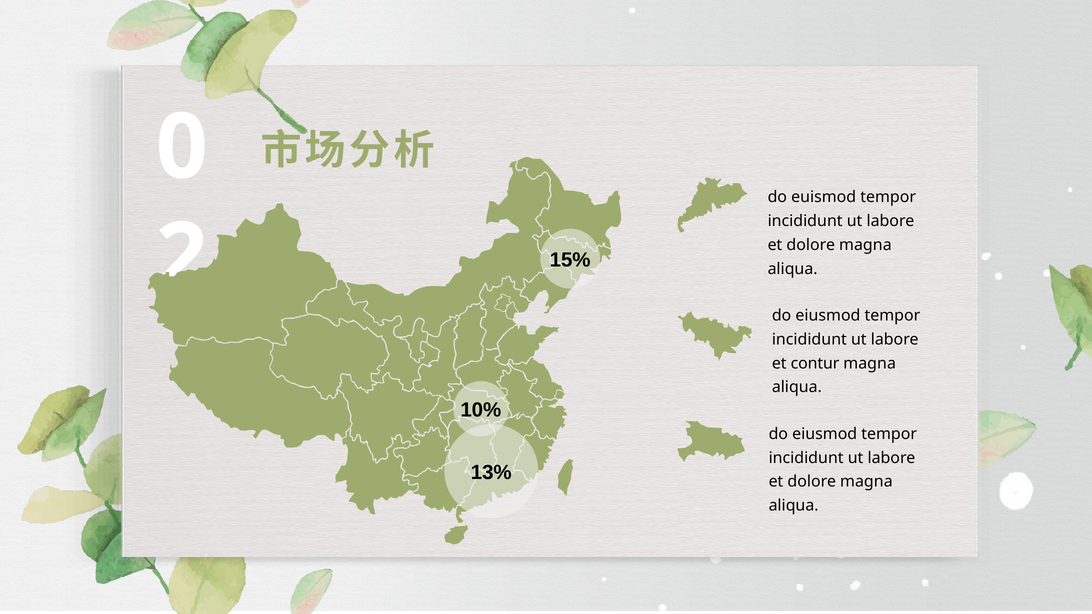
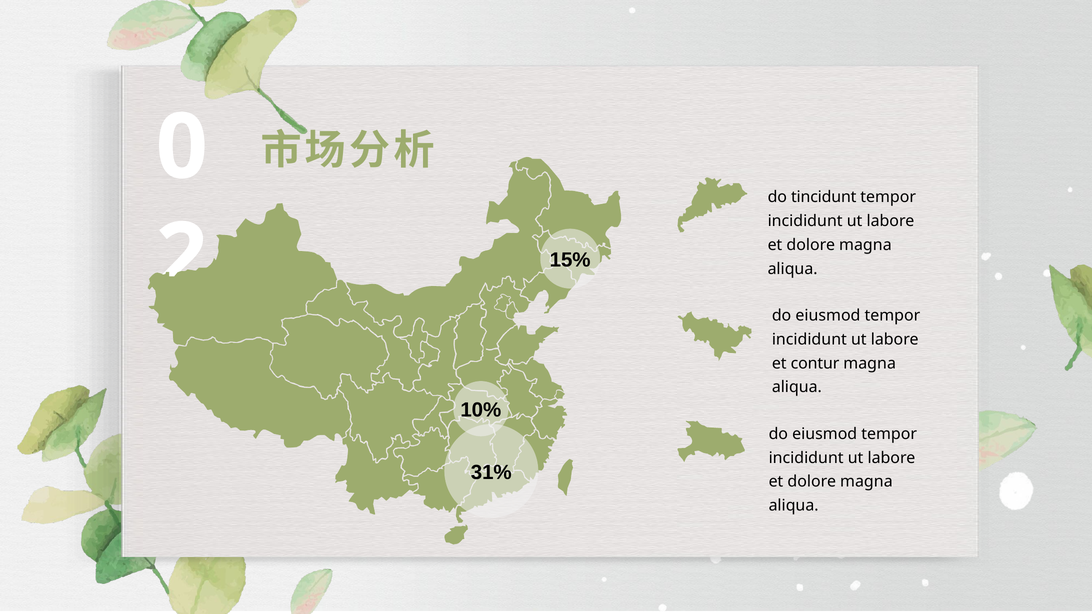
euismod: euismod -> tincidunt
13%: 13% -> 31%
